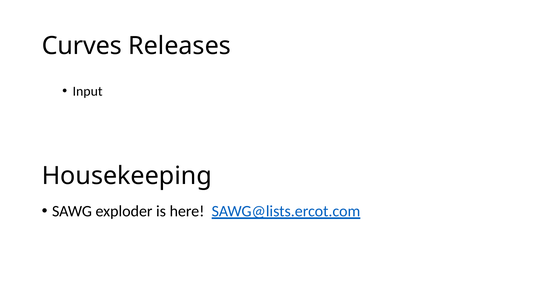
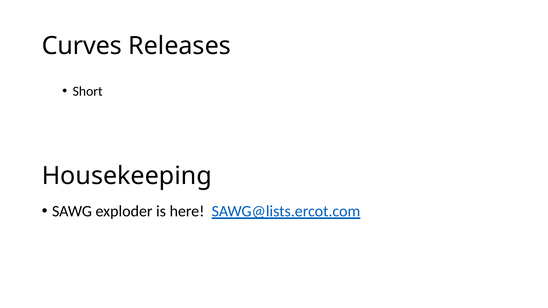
Input: Input -> Short
